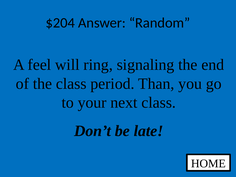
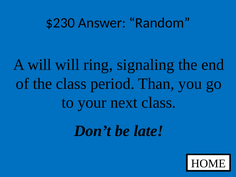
$204: $204 -> $230
A feel: feel -> will
